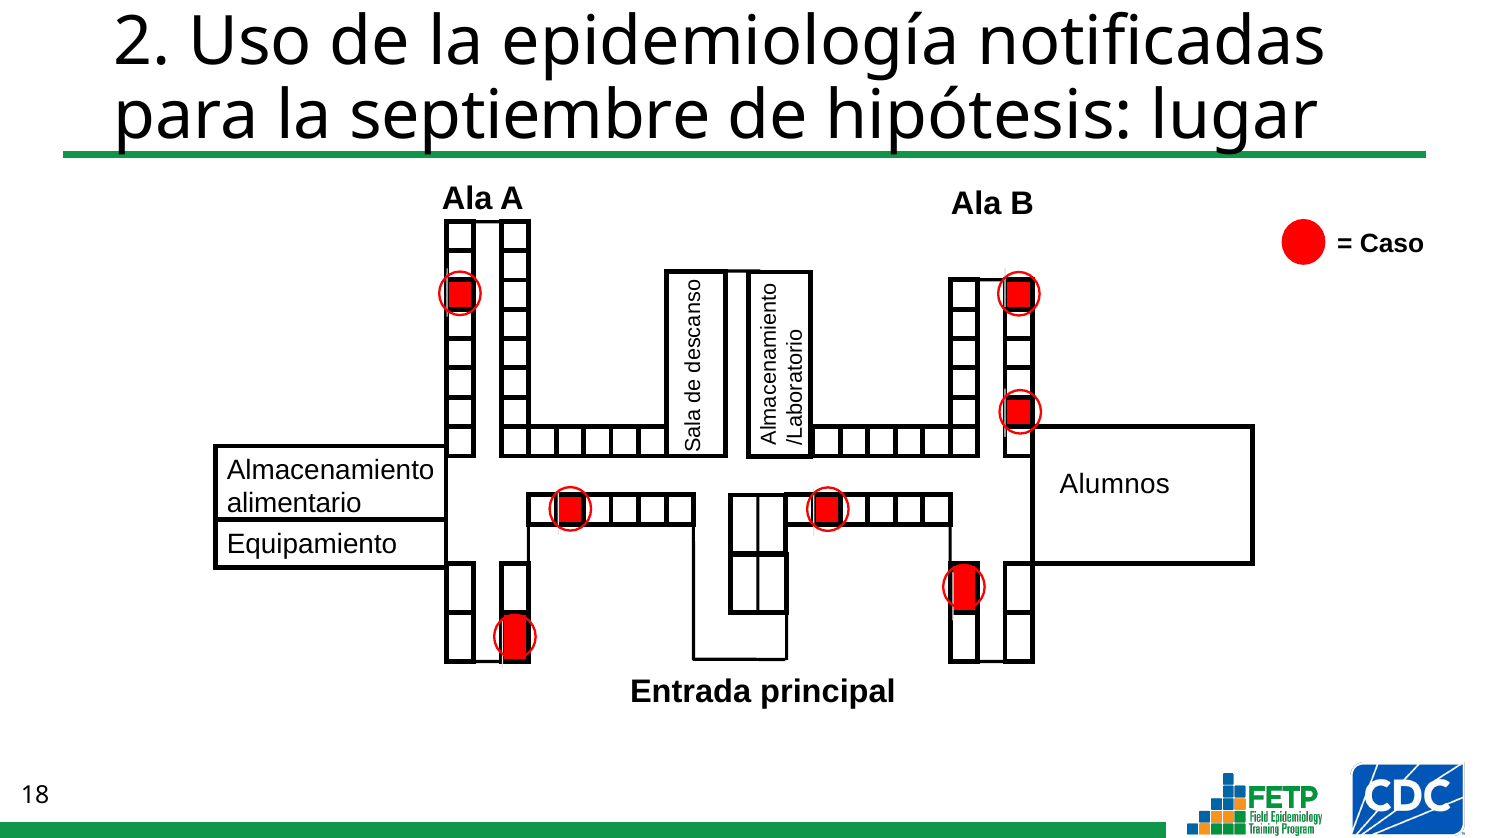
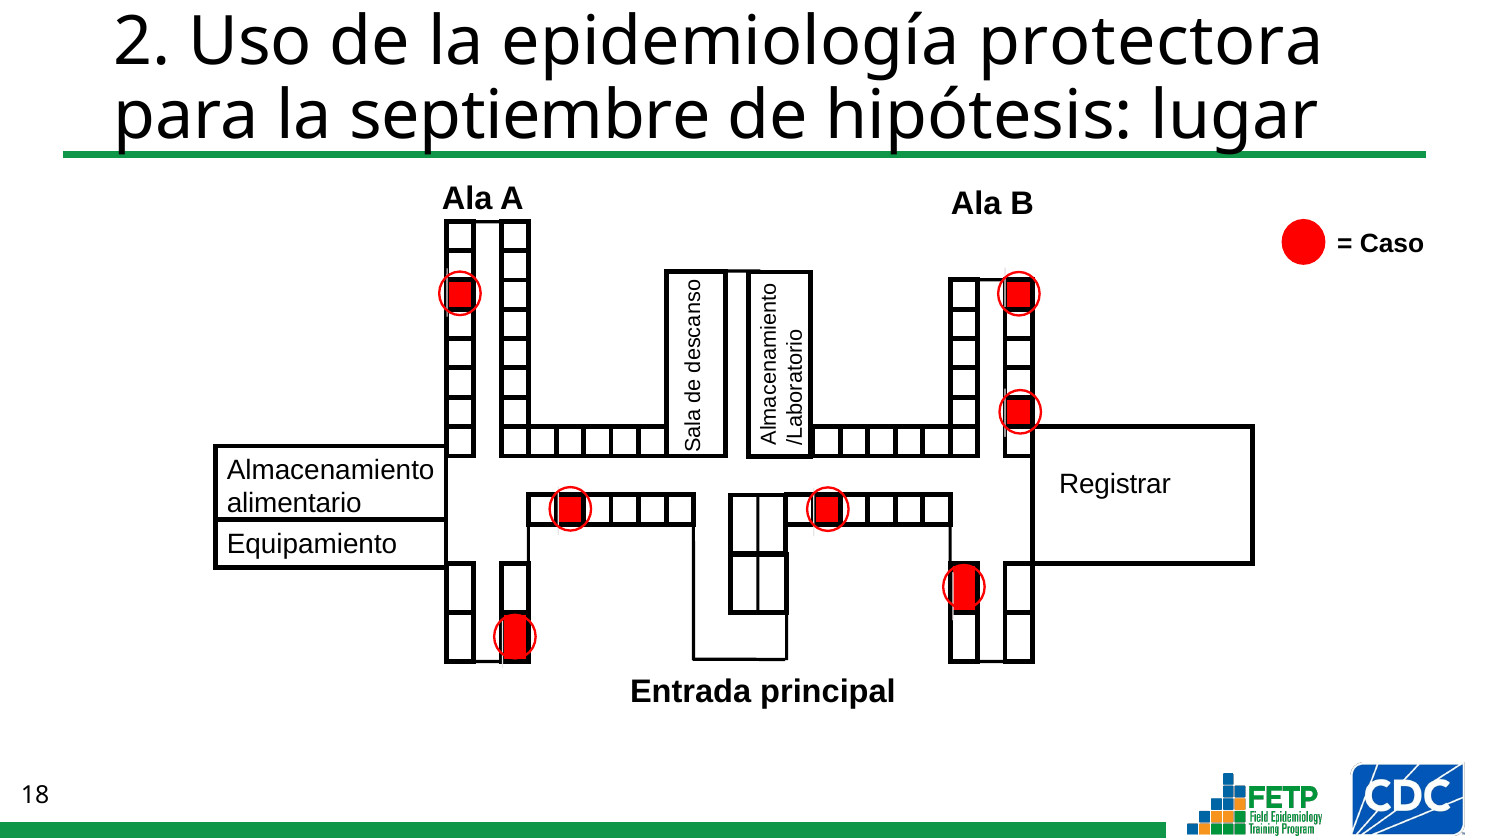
notificadas: notificadas -> protectora
Alumnos: Alumnos -> Registrar
